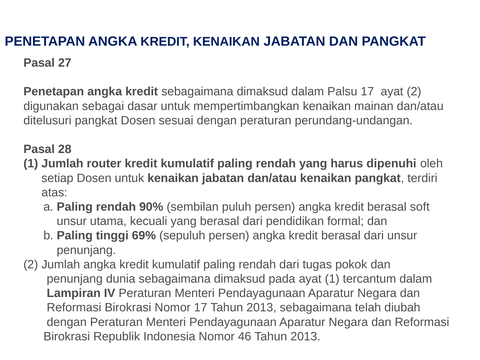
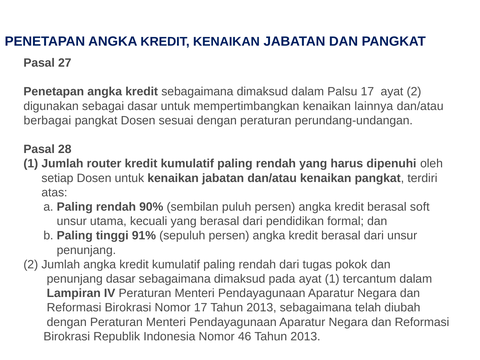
mainan: mainan -> lainnya
ditelusuri: ditelusuri -> berbagai
69%: 69% -> 91%
penunjang dunia: dunia -> dasar
